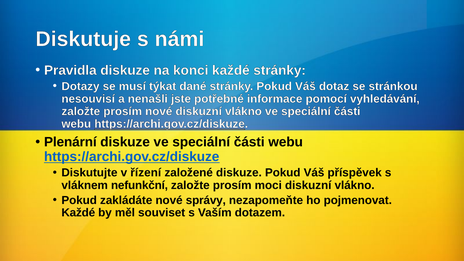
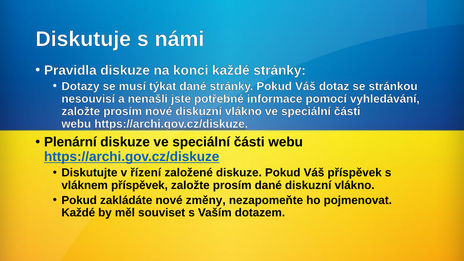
vláknem nefunkční: nefunkční -> příspěvek
prosím moci: moci -> dané
správy: správy -> změny
